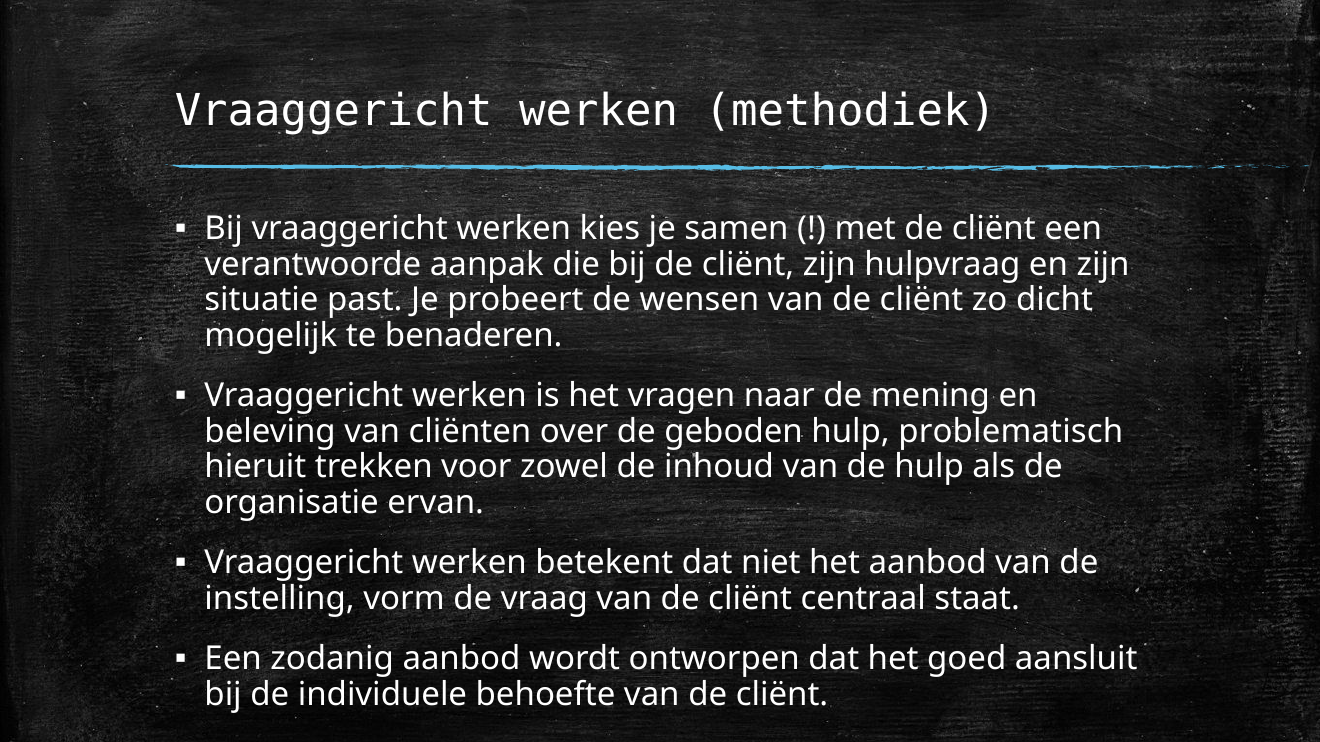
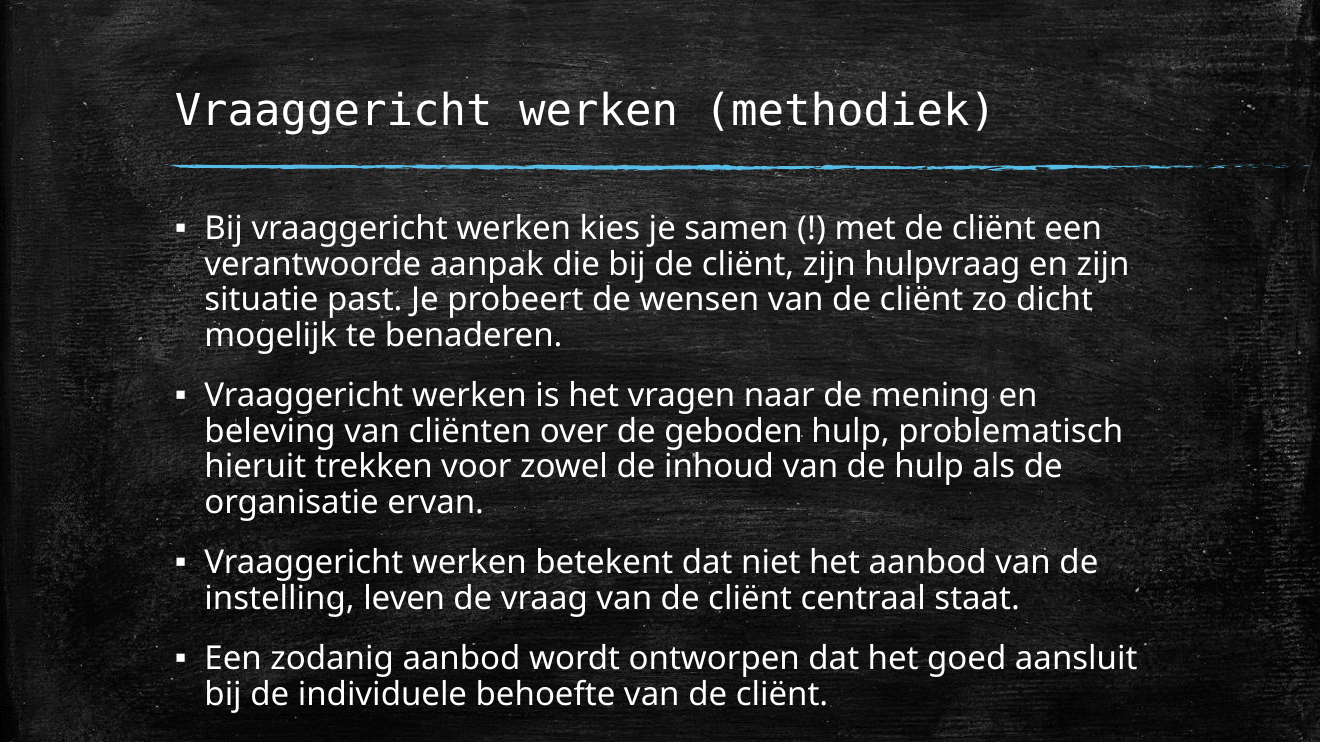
vorm: vorm -> leven
